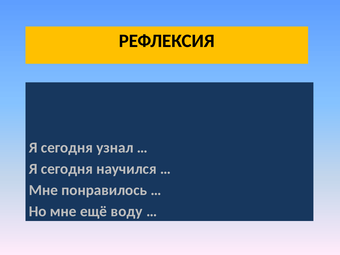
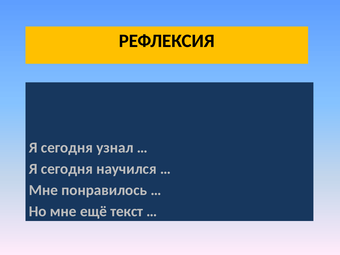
воду: воду -> текст
